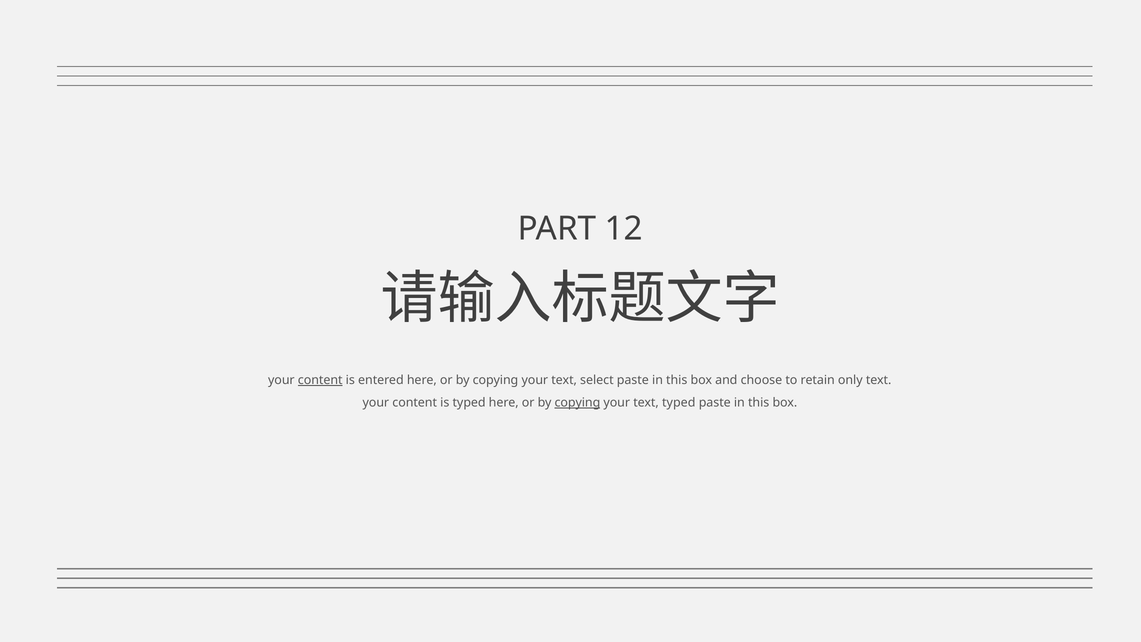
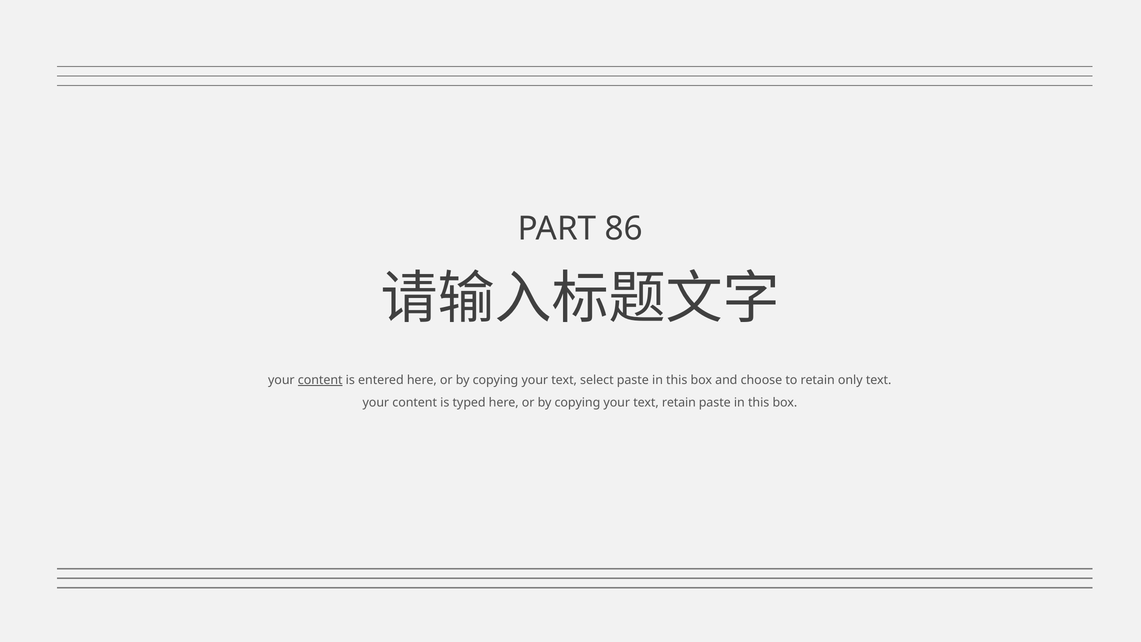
12: 12 -> 86
copying at (577, 402) underline: present -> none
text typed: typed -> retain
